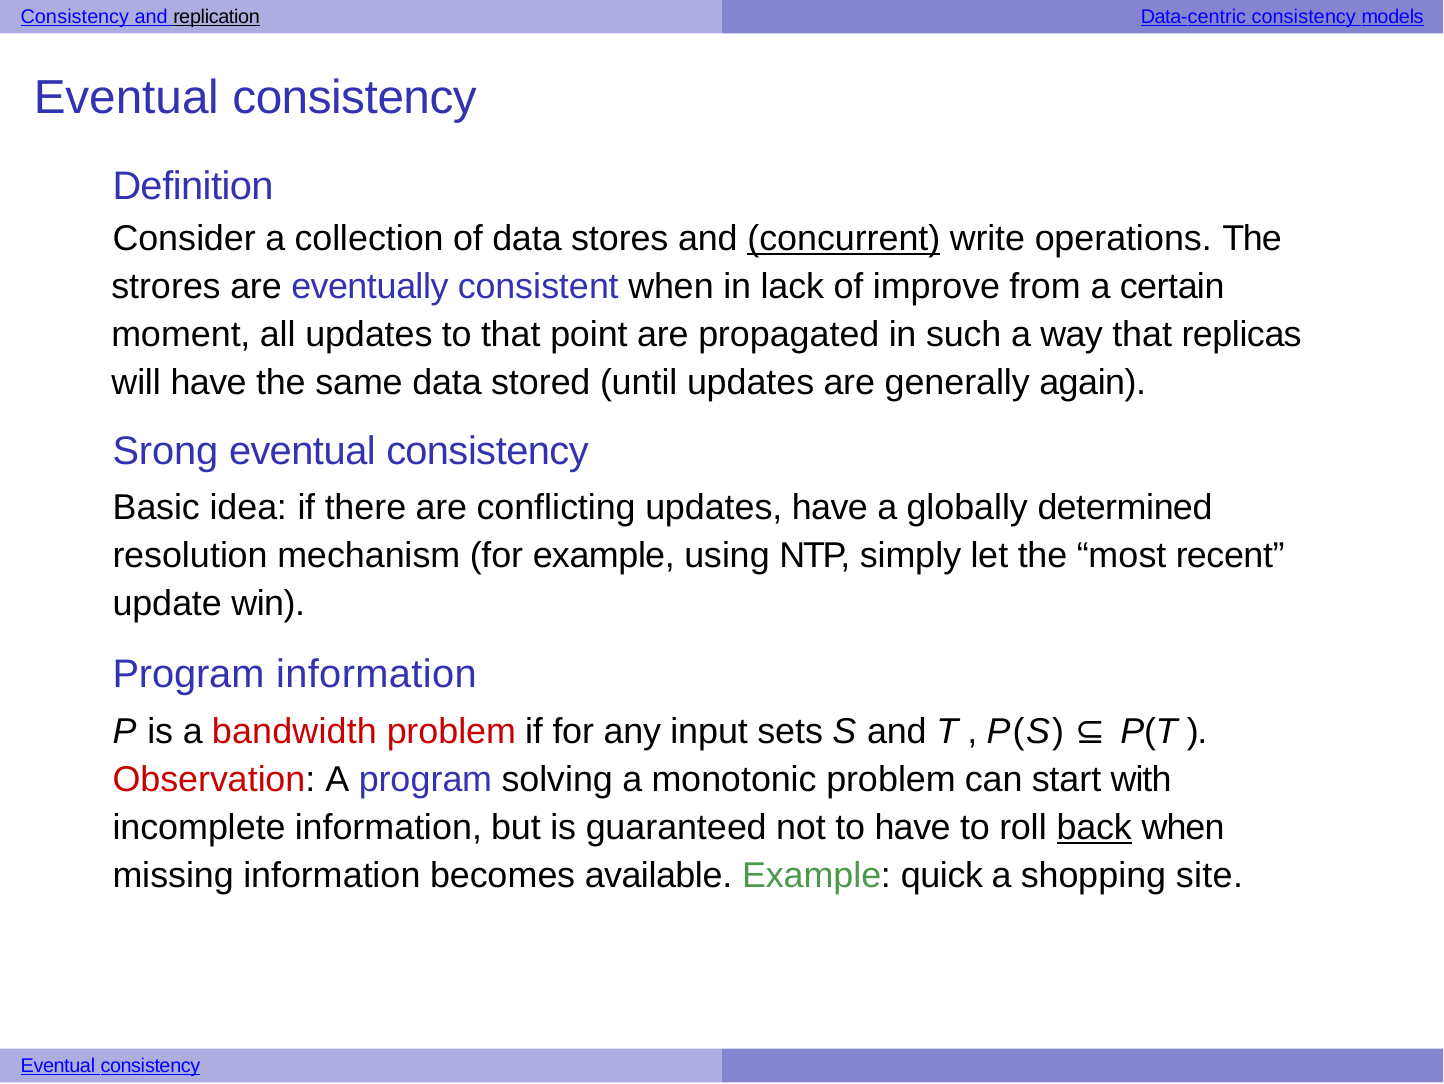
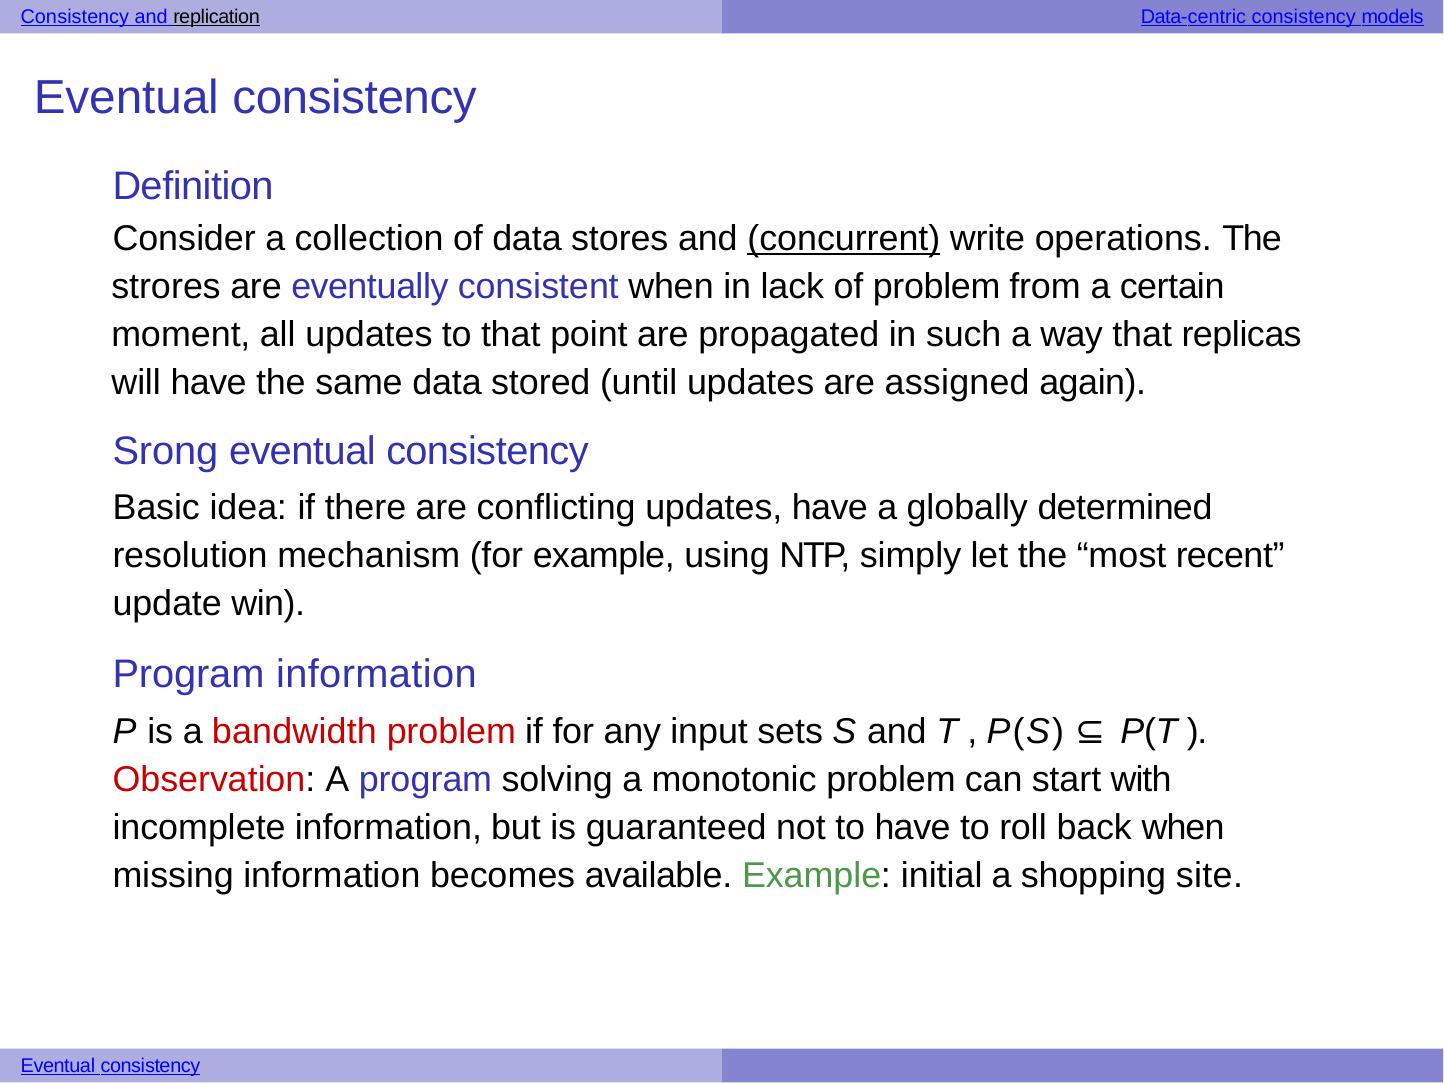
of improve: improve -> problem
generally: generally -> assigned
back underline: present -> none
quick: quick -> initial
